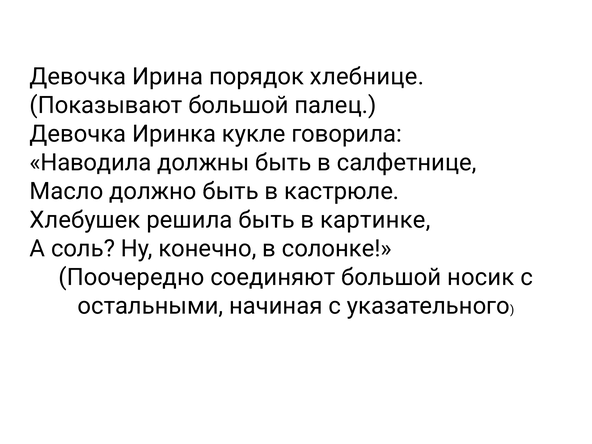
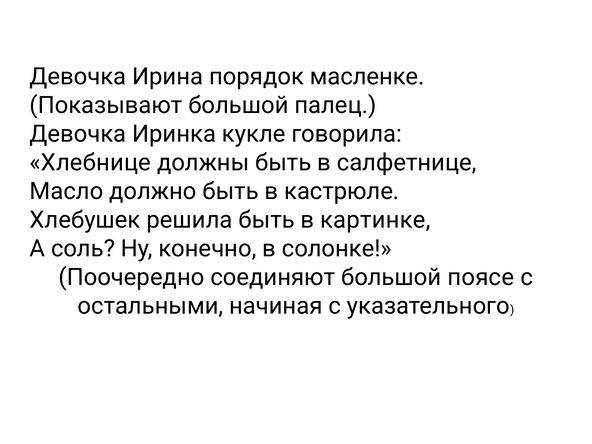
хлебнице: хлебнице -> масленке
Наводила: Наводила -> Хлебнице
носик: носик -> поясе
